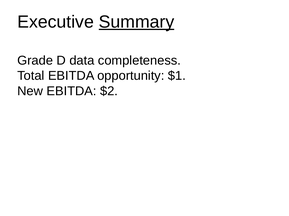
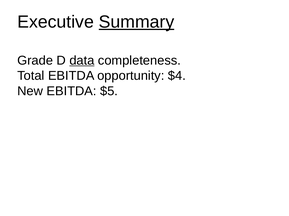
data underline: none -> present
$1: $1 -> $4
$2: $2 -> $5
